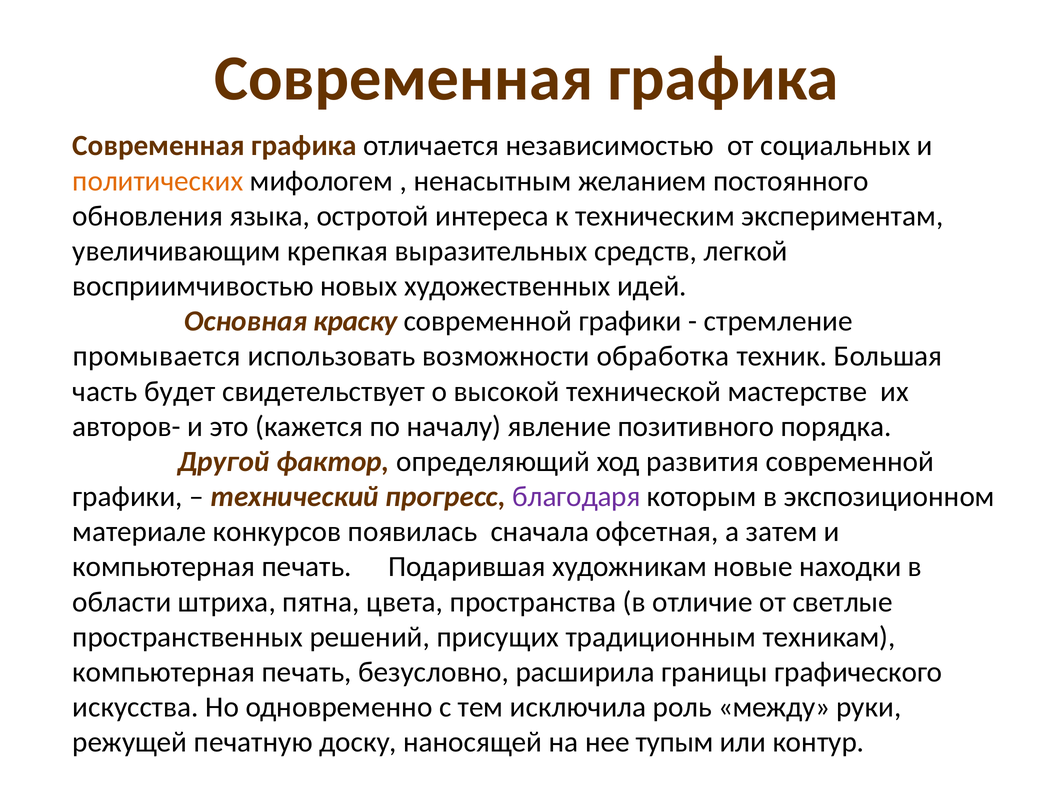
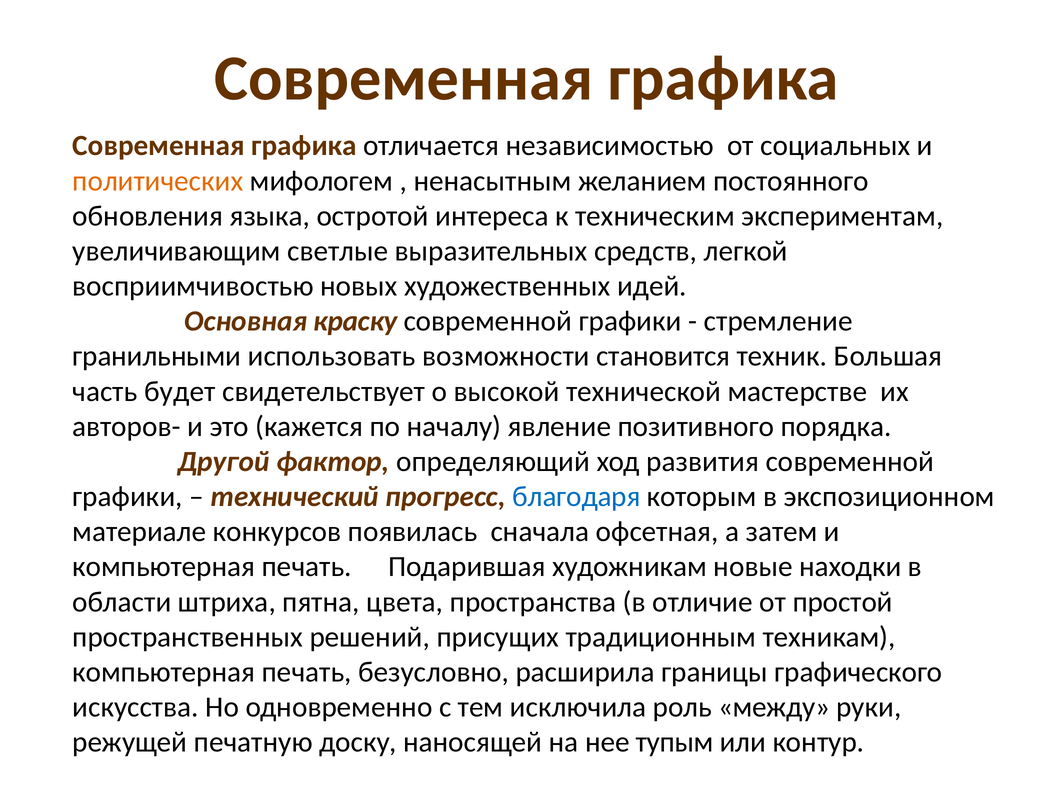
крепкая: крепкая -> светлые
промывается: промывается -> гранильными
обработка: обработка -> становится
благодаря colour: purple -> blue
светлые: светлые -> простой
